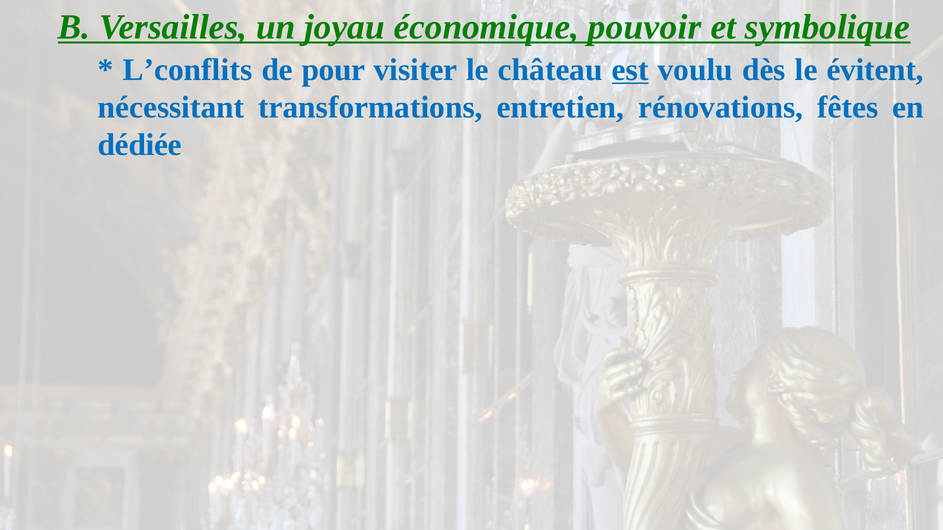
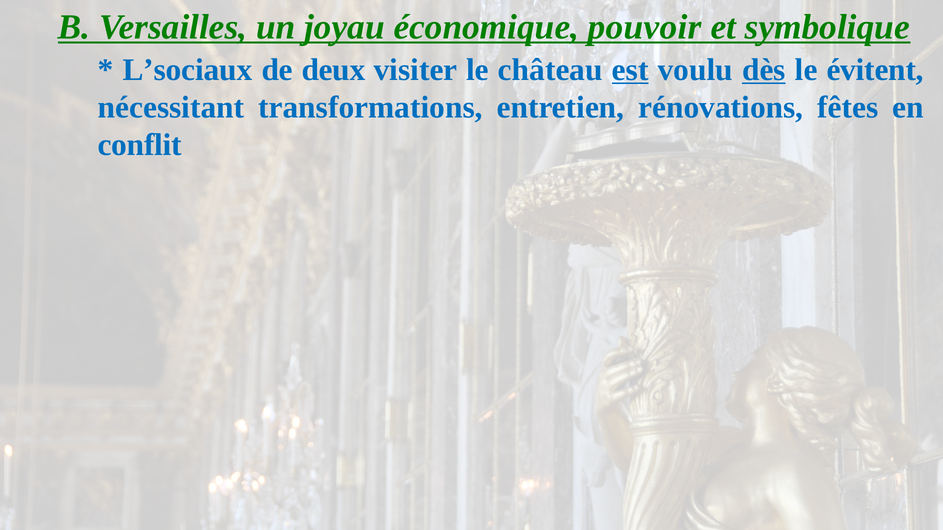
L’conflits: L’conflits -> L’sociaux
pour: pour -> deux
dès underline: none -> present
dédiée: dédiée -> conflit
